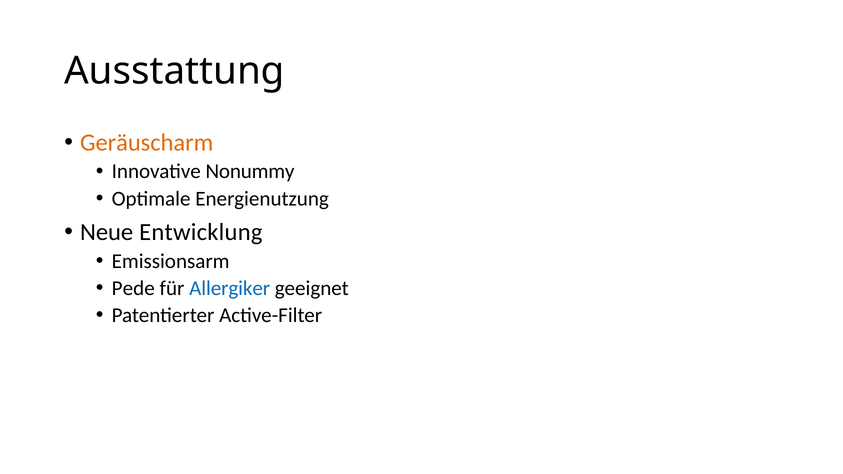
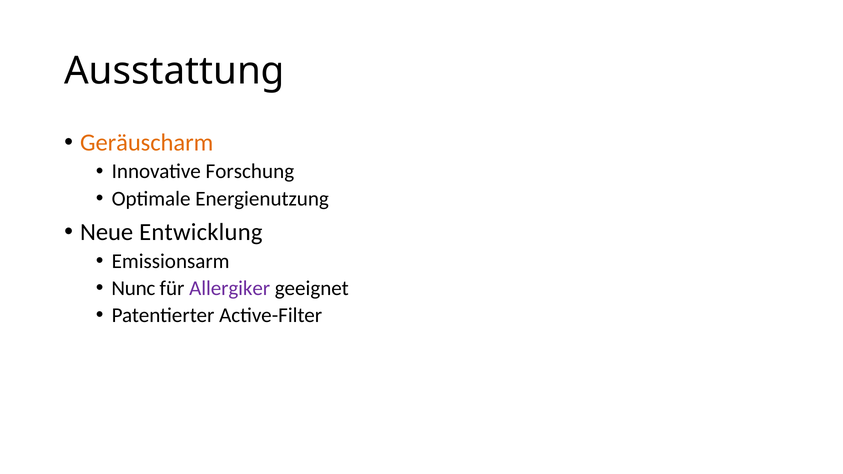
Nonummy: Nonummy -> Forschung
Pede: Pede -> Nunc
Allergiker colour: blue -> purple
